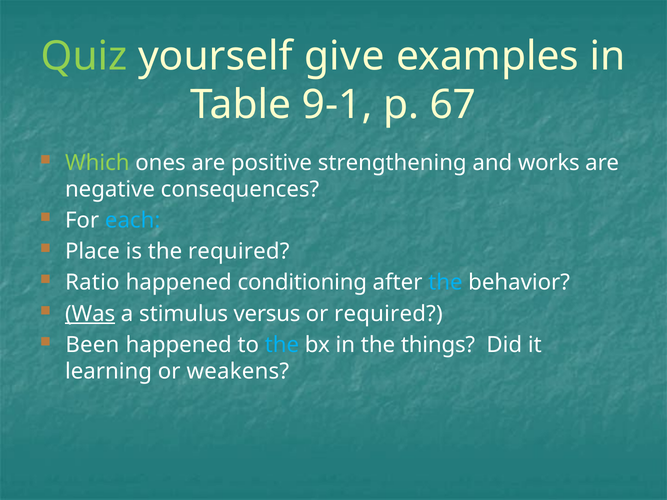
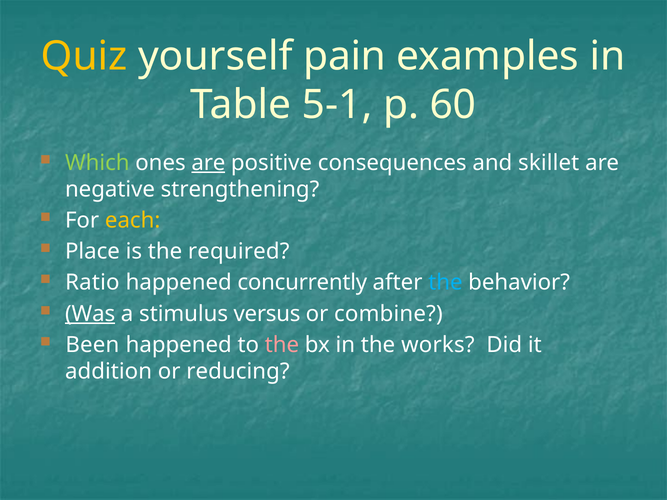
Quiz colour: light green -> yellow
give: give -> pain
9-1: 9-1 -> 5-1
67: 67 -> 60
are at (208, 163) underline: none -> present
strengthening: strengthening -> consequences
works: works -> skillet
consequences: consequences -> strengthening
each colour: light blue -> yellow
conditioning: conditioning -> concurrently
or required: required -> combine
the at (282, 345) colour: light blue -> pink
things: things -> works
learning: learning -> addition
weakens: weakens -> reducing
